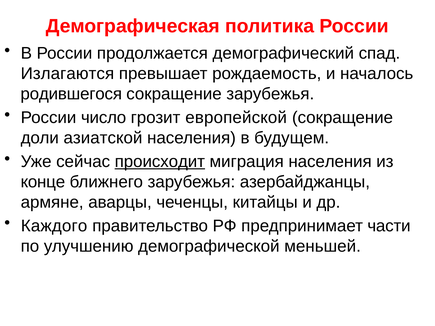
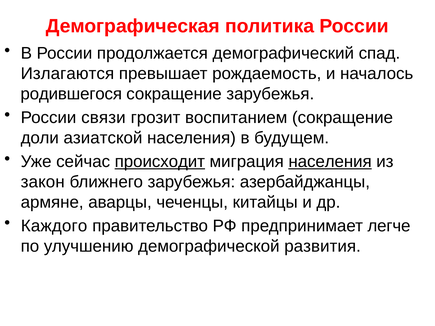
число: число -> связи
европейской: европейской -> воспитанием
населения at (330, 162) underline: none -> present
конце: конце -> закон
части: части -> легче
меньшей: меньшей -> развития
